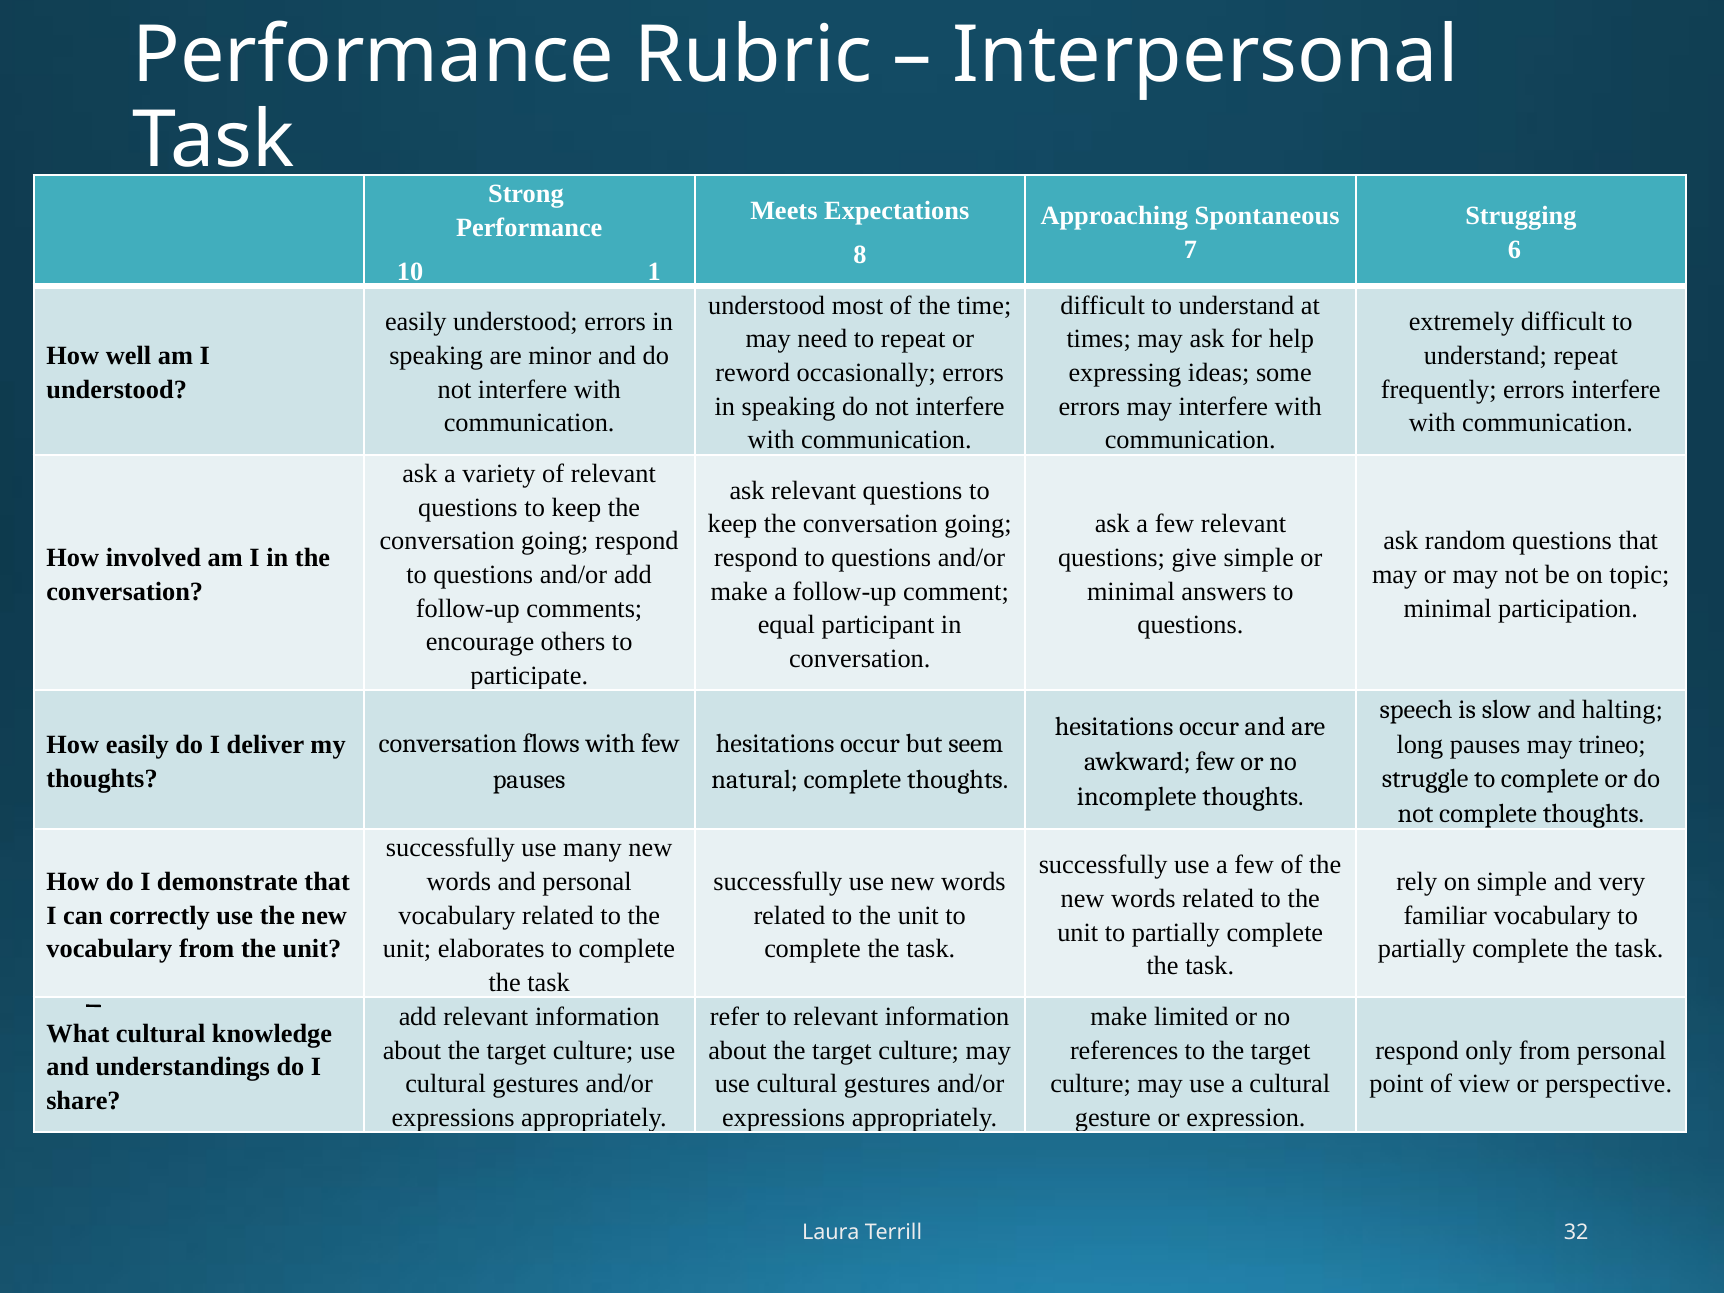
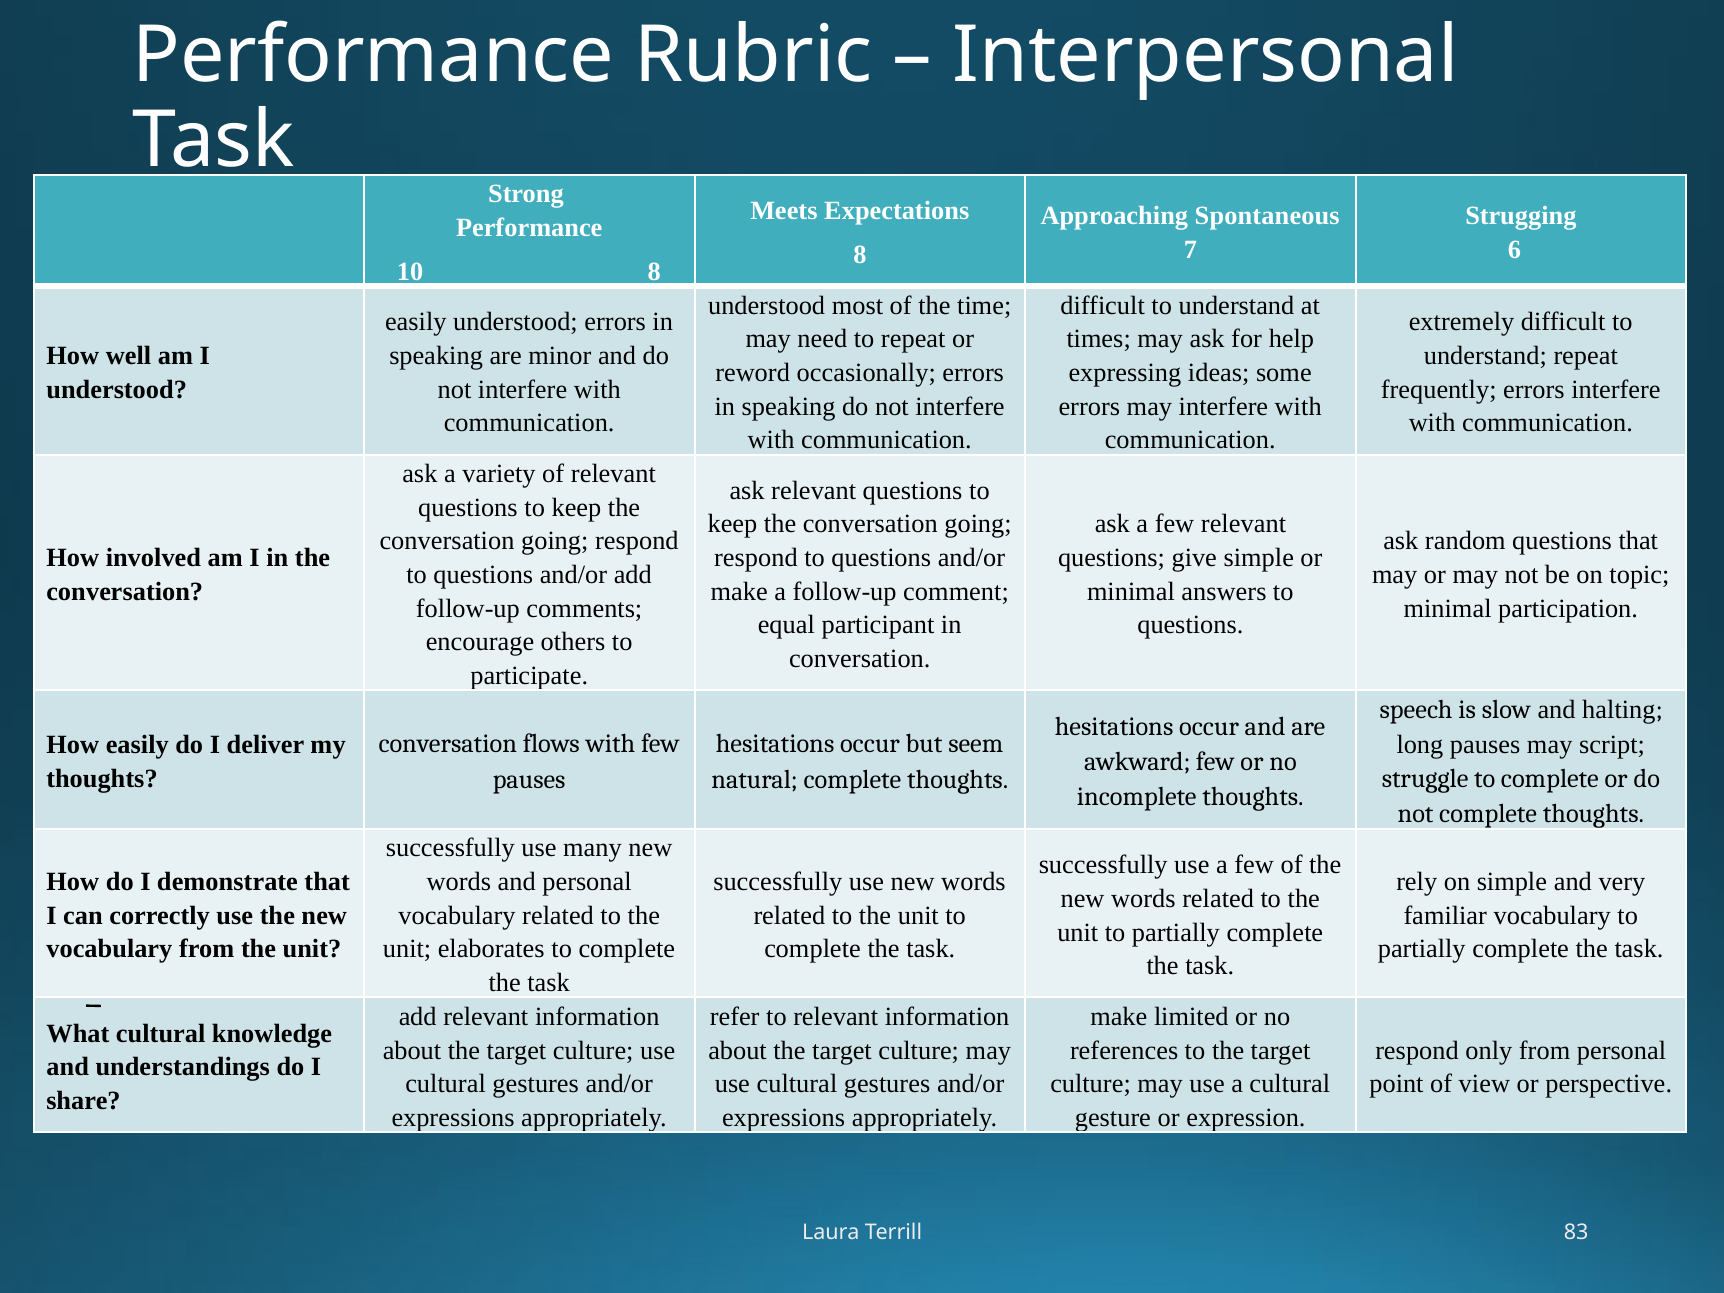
10 1: 1 -> 8
trineo: trineo -> script
32: 32 -> 83
